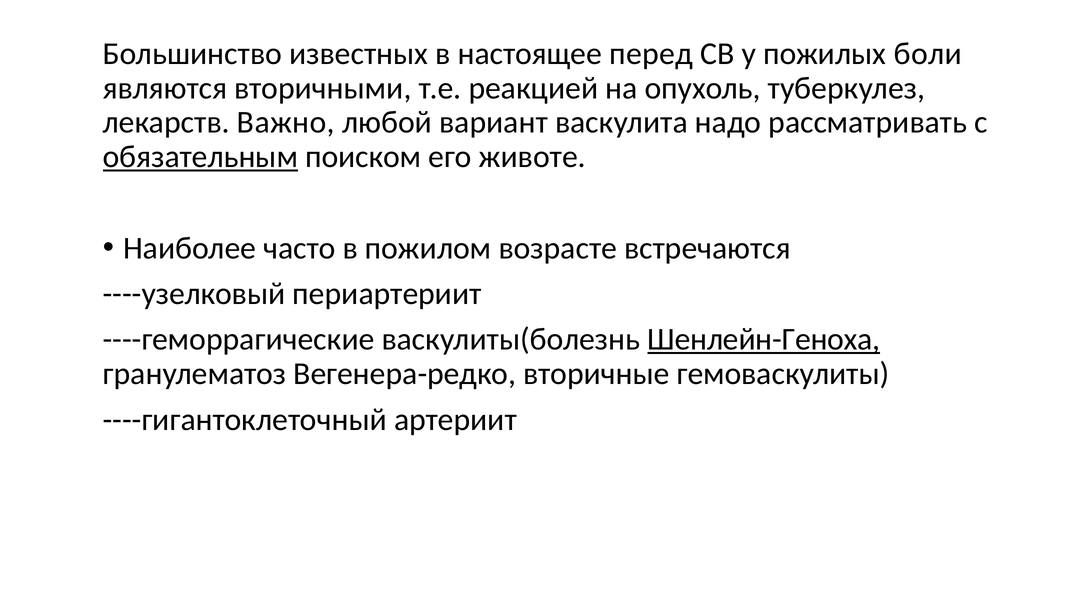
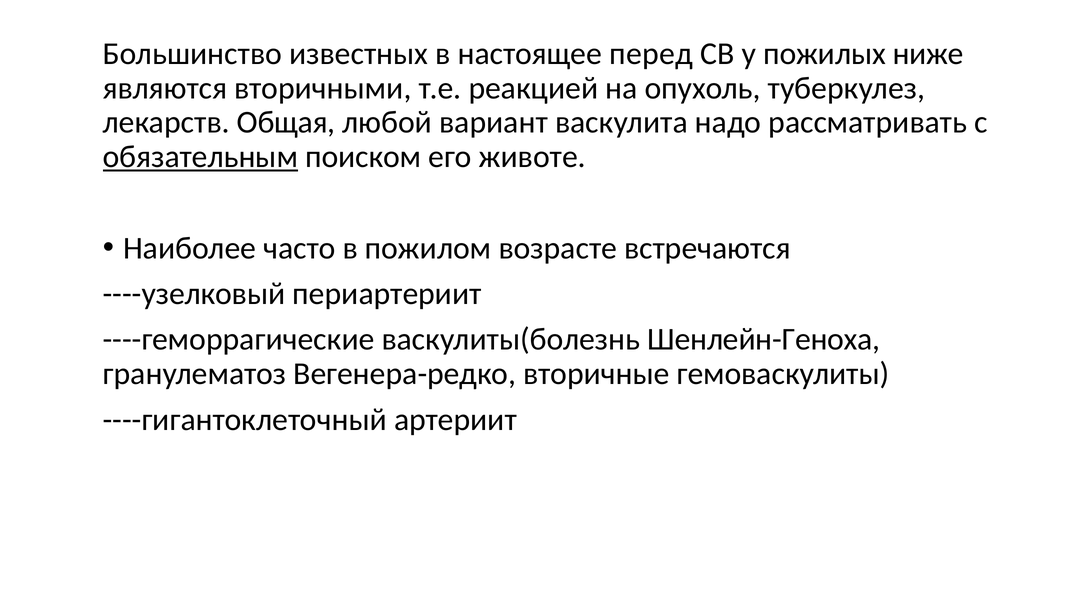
боли: боли -> ниже
Важно: Важно -> Общая
Шенлейн-Геноха underline: present -> none
